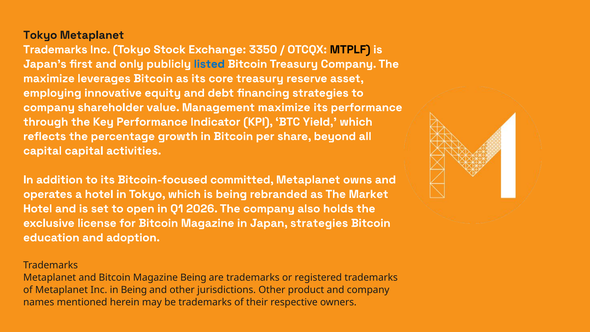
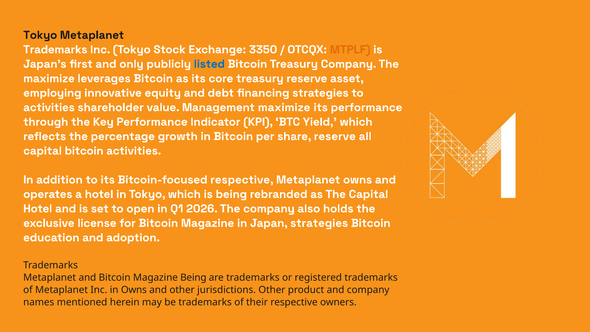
MTPLF colour: black -> orange
company at (49, 107): company -> activities
share beyond: beyond -> reserve
capital capital: capital -> bitcoin
Bitcoin-focused committed: committed -> respective
The Market: Market -> Capital
in Being: Being -> Owns
